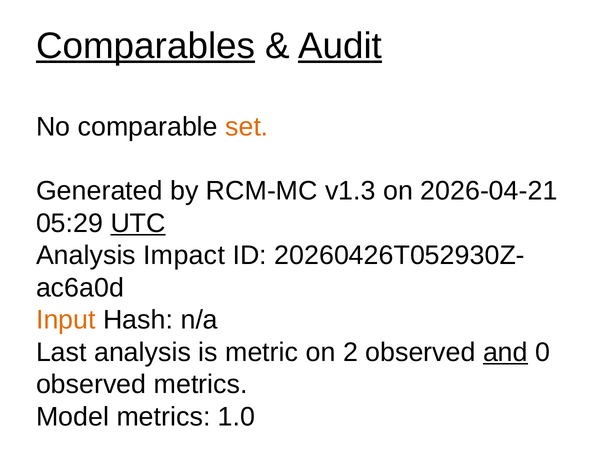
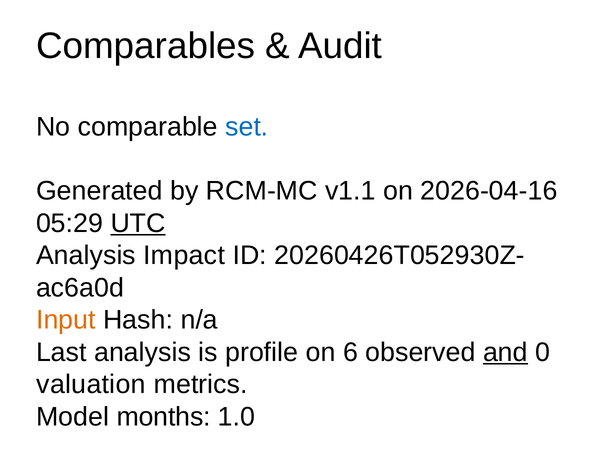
Comparables underline: present -> none
Audit underline: present -> none
set colour: orange -> blue
v1.3: v1.3 -> v1.1
2026-04-21: 2026-04-21 -> 2026-04-16
metric: metric -> profile
2: 2 -> 6
observed at (91, 384): observed -> valuation
Model metrics: metrics -> months
